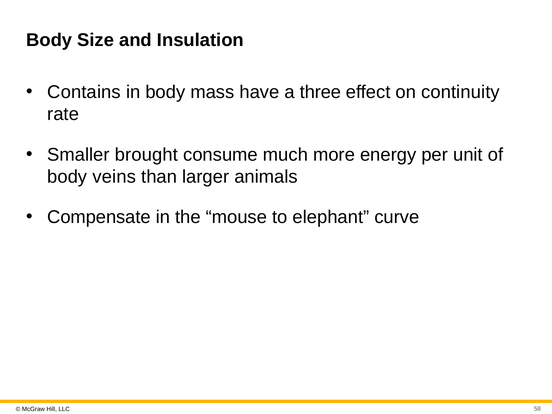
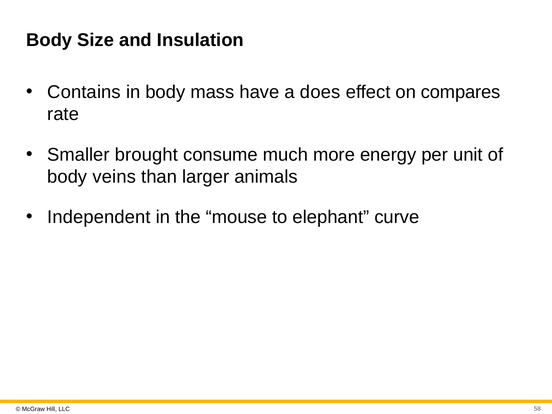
three: three -> does
continuity: continuity -> compares
Compensate: Compensate -> Independent
